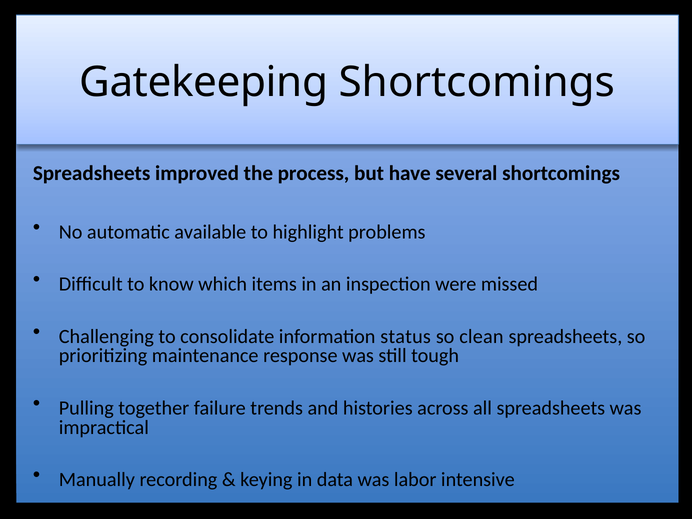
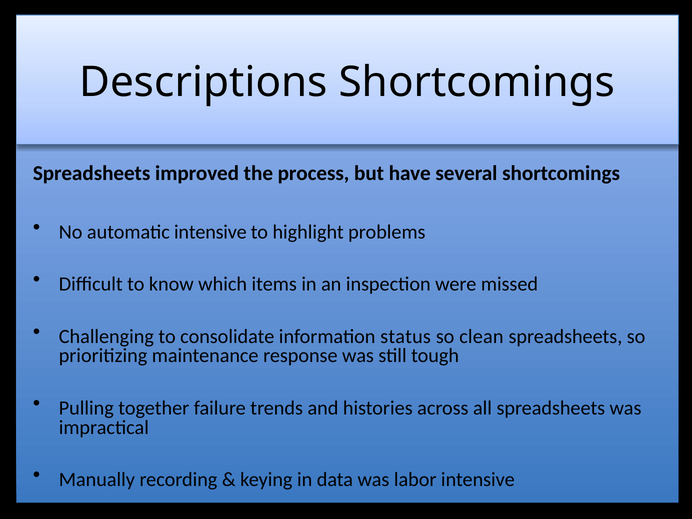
Gatekeeping: Gatekeeping -> Descriptions
automatic available: available -> intensive
